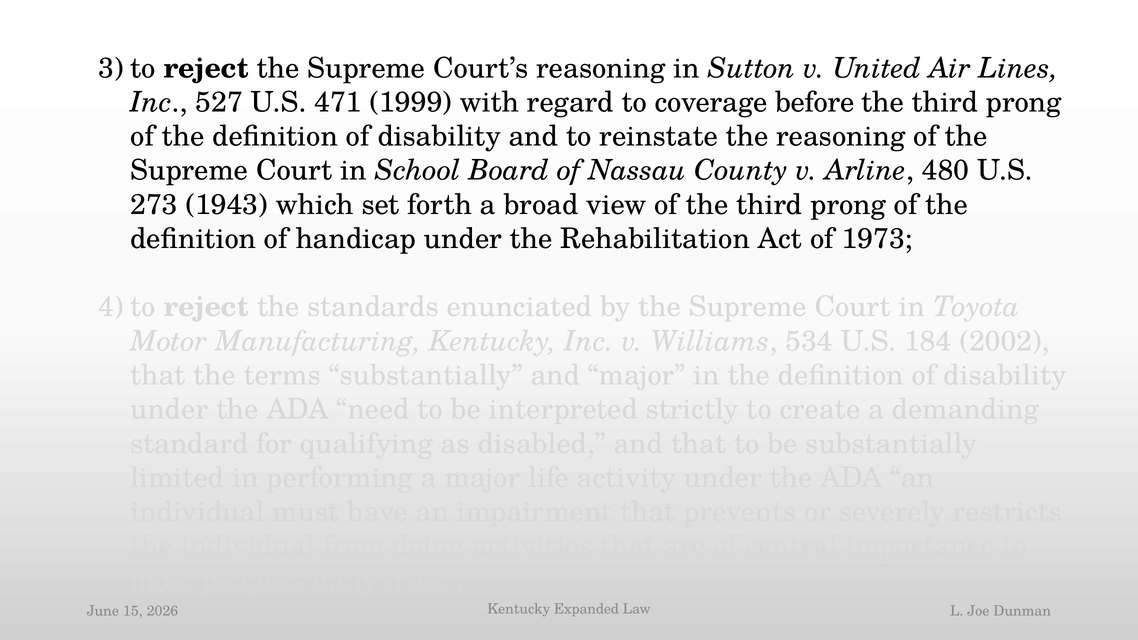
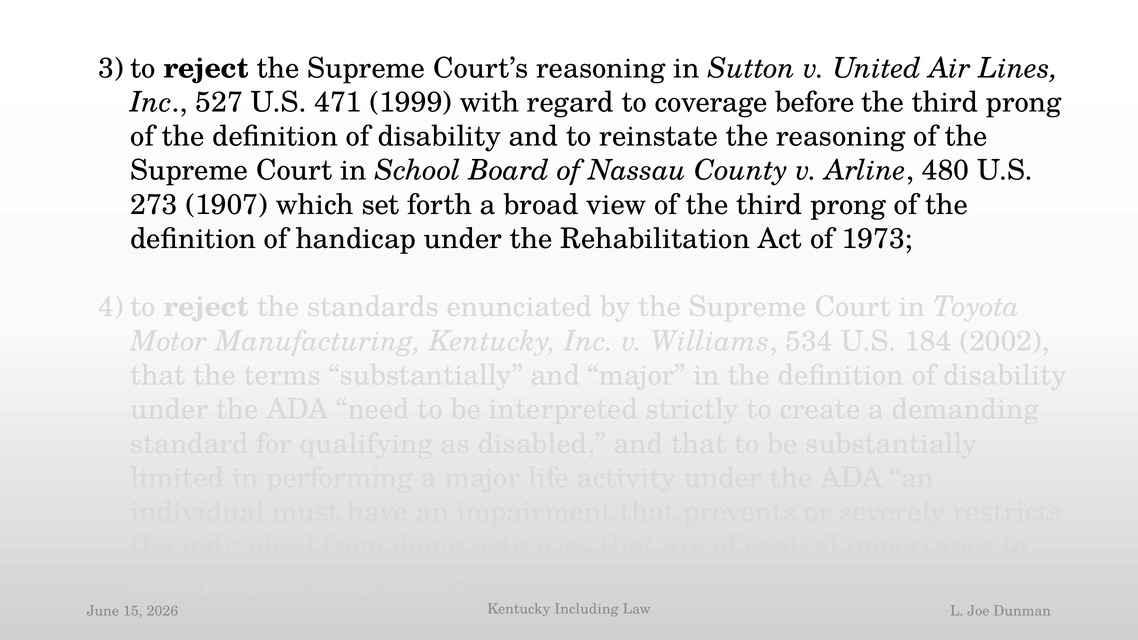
1943: 1943 -> 1907
Expanded: Expanded -> Including
